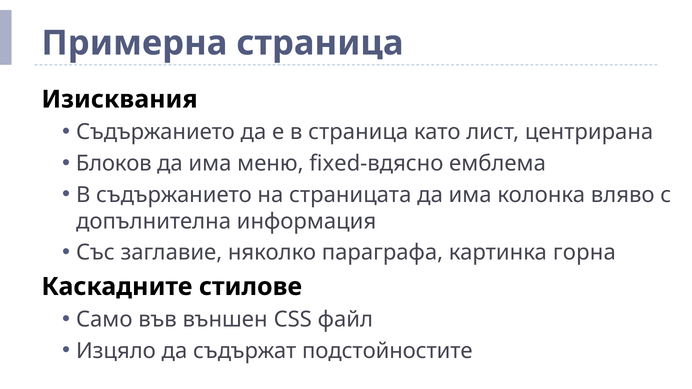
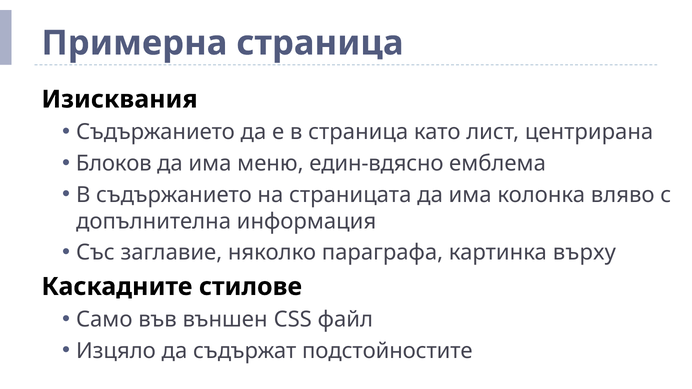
fixed-вдясно: fixed-вдясно -> един-вдясно
горна: горна -> върху
